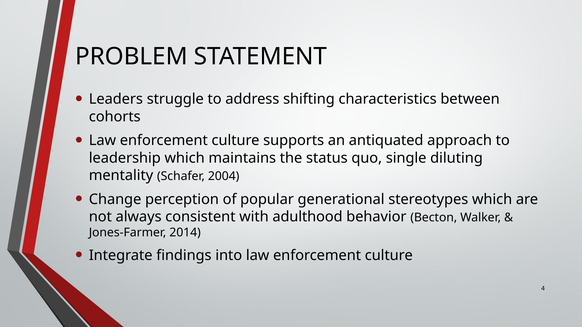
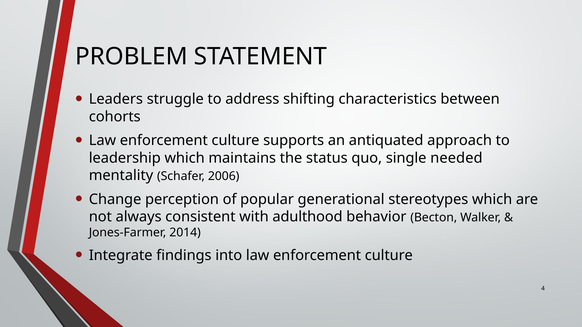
diluting: diluting -> needed
2004: 2004 -> 2006
